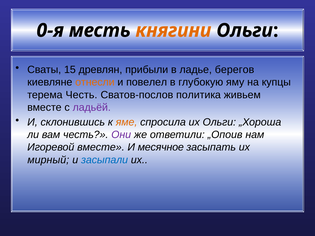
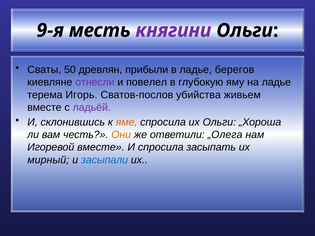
0-я: 0-я -> 9-я
княгини colour: orange -> purple
15: 15 -> 50
отнесли colour: orange -> purple
на купцы: купцы -> ладье
терема Честь: Честь -> Игорь
политика: политика -> убийства
Они colour: purple -> orange
„Опоив: „Опоив -> „Олега
И месячное: месячное -> спросила
